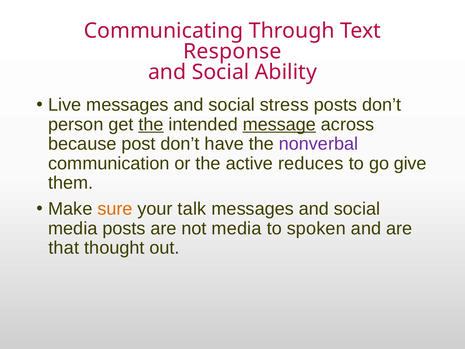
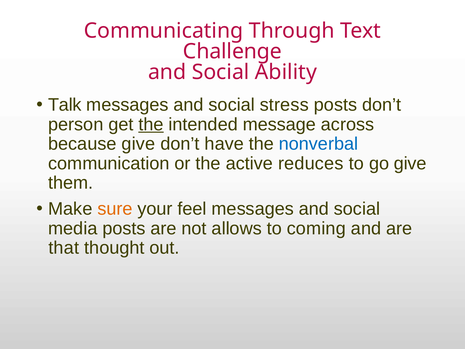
Response: Response -> Challenge
Live: Live -> Talk
message underline: present -> none
because post: post -> give
nonverbal colour: purple -> blue
talk: talk -> feel
not media: media -> allows
spoken: spoken -> coming
